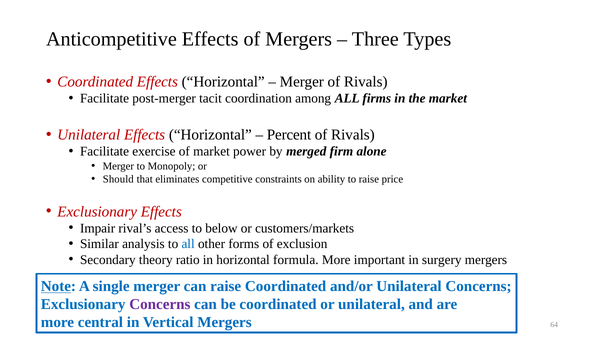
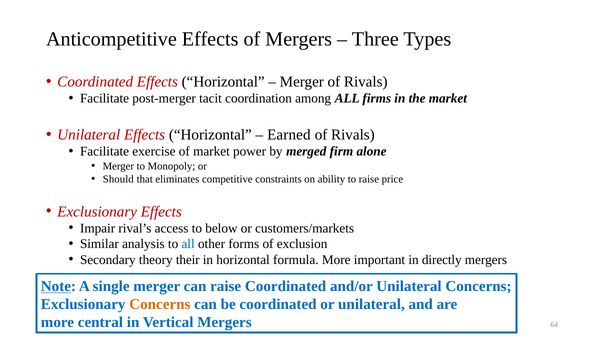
Percent: Percent -> Earned
ratio: ratio -> their
surgery: surgery -> directly
Concerns at (160, 304) colour: purple -> orange
